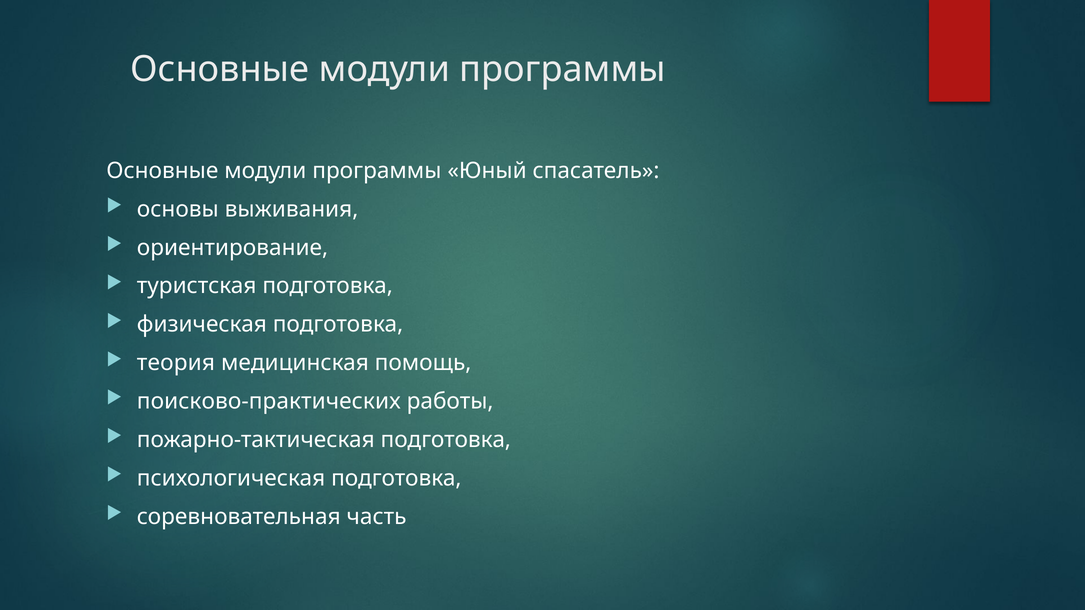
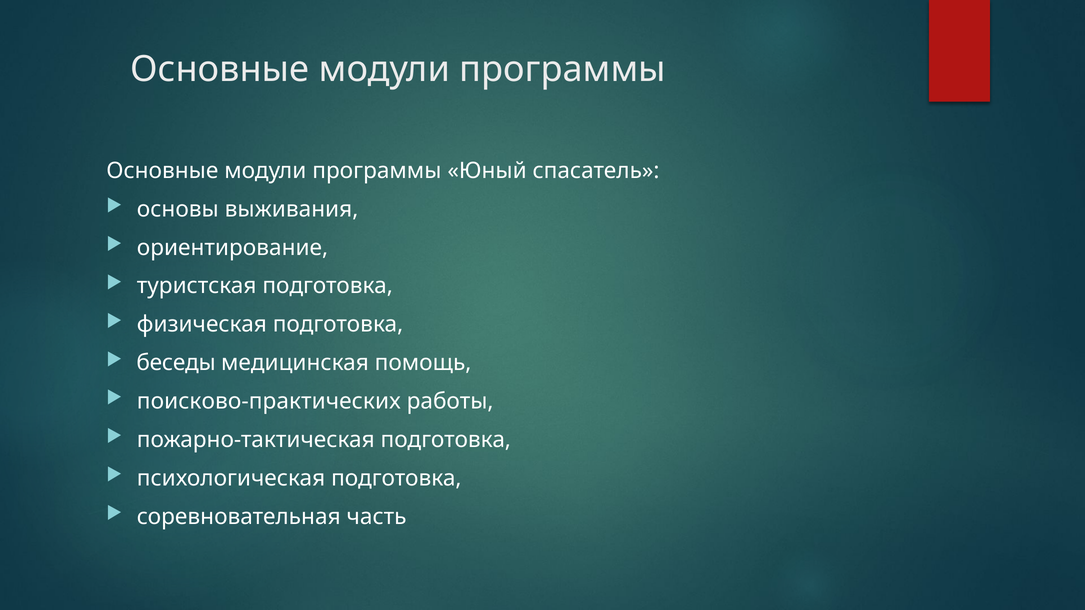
теория: теория -> беседы
